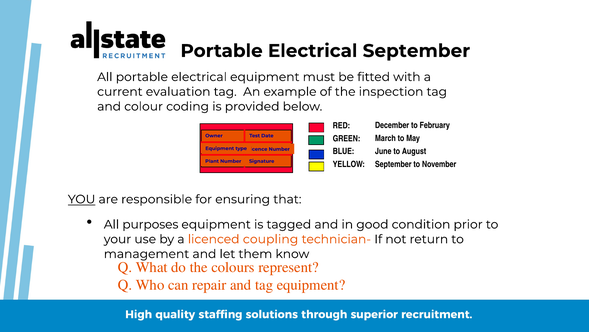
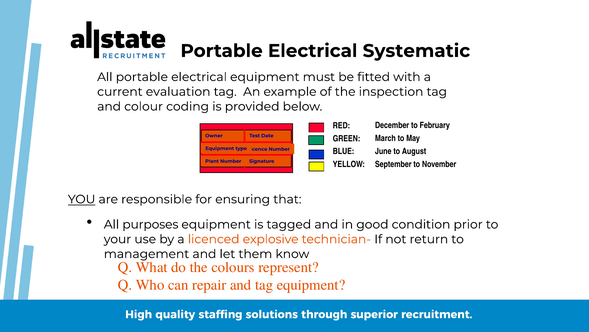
Electrical September: September -> Systematic
coupling: coupling -> explosive
